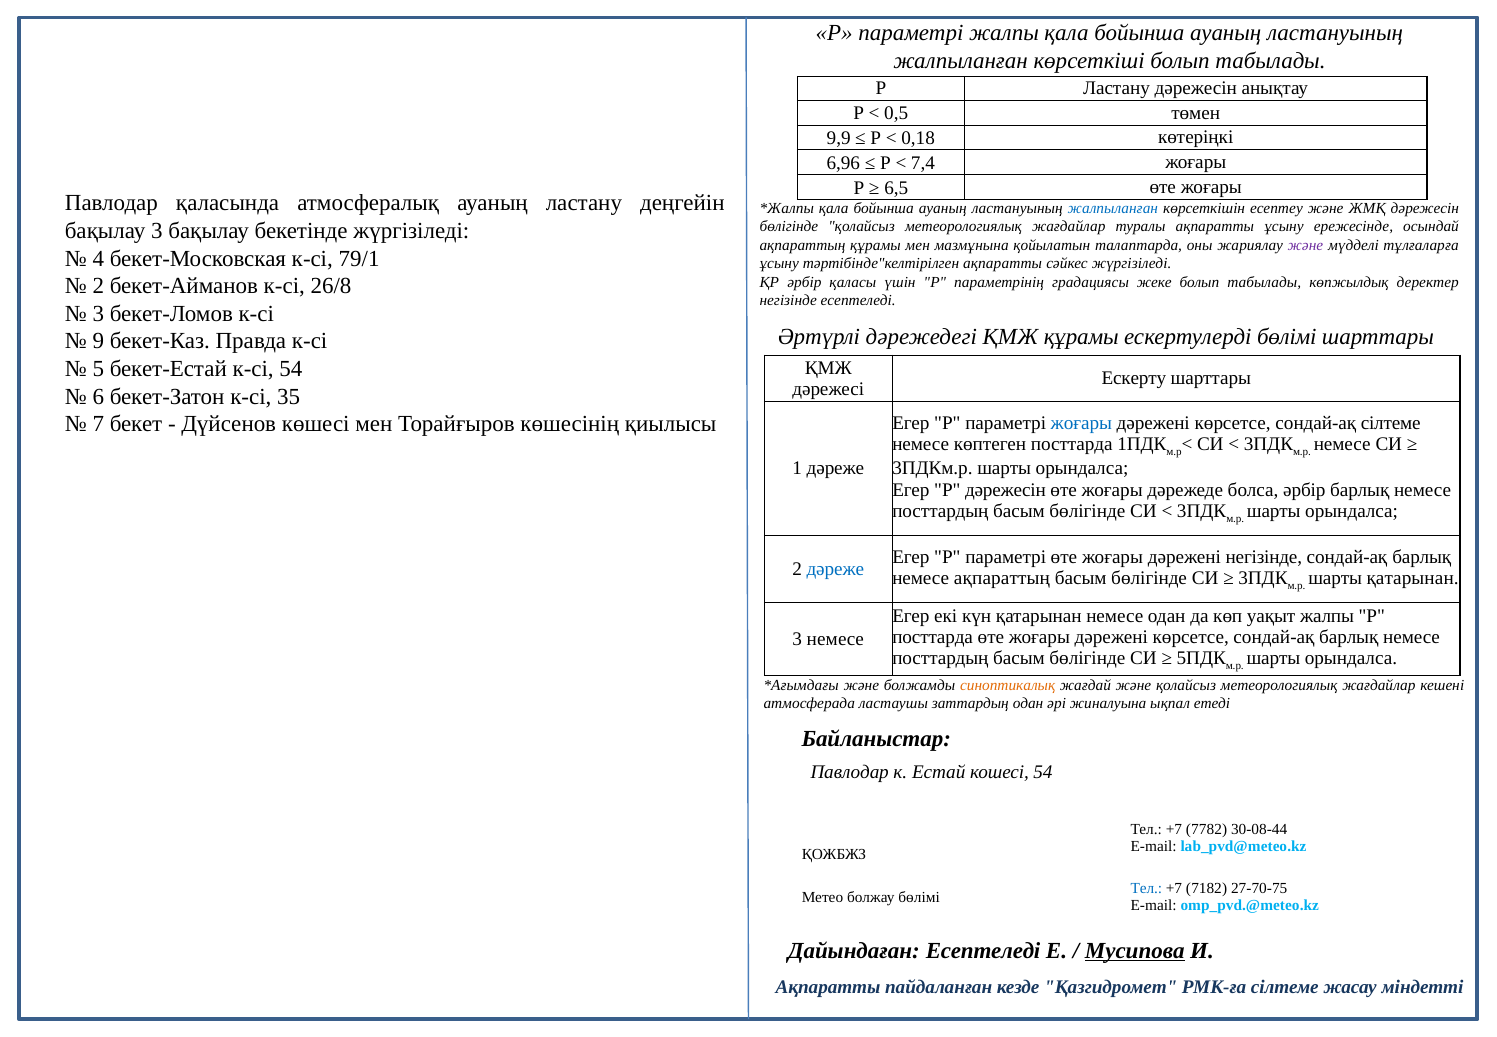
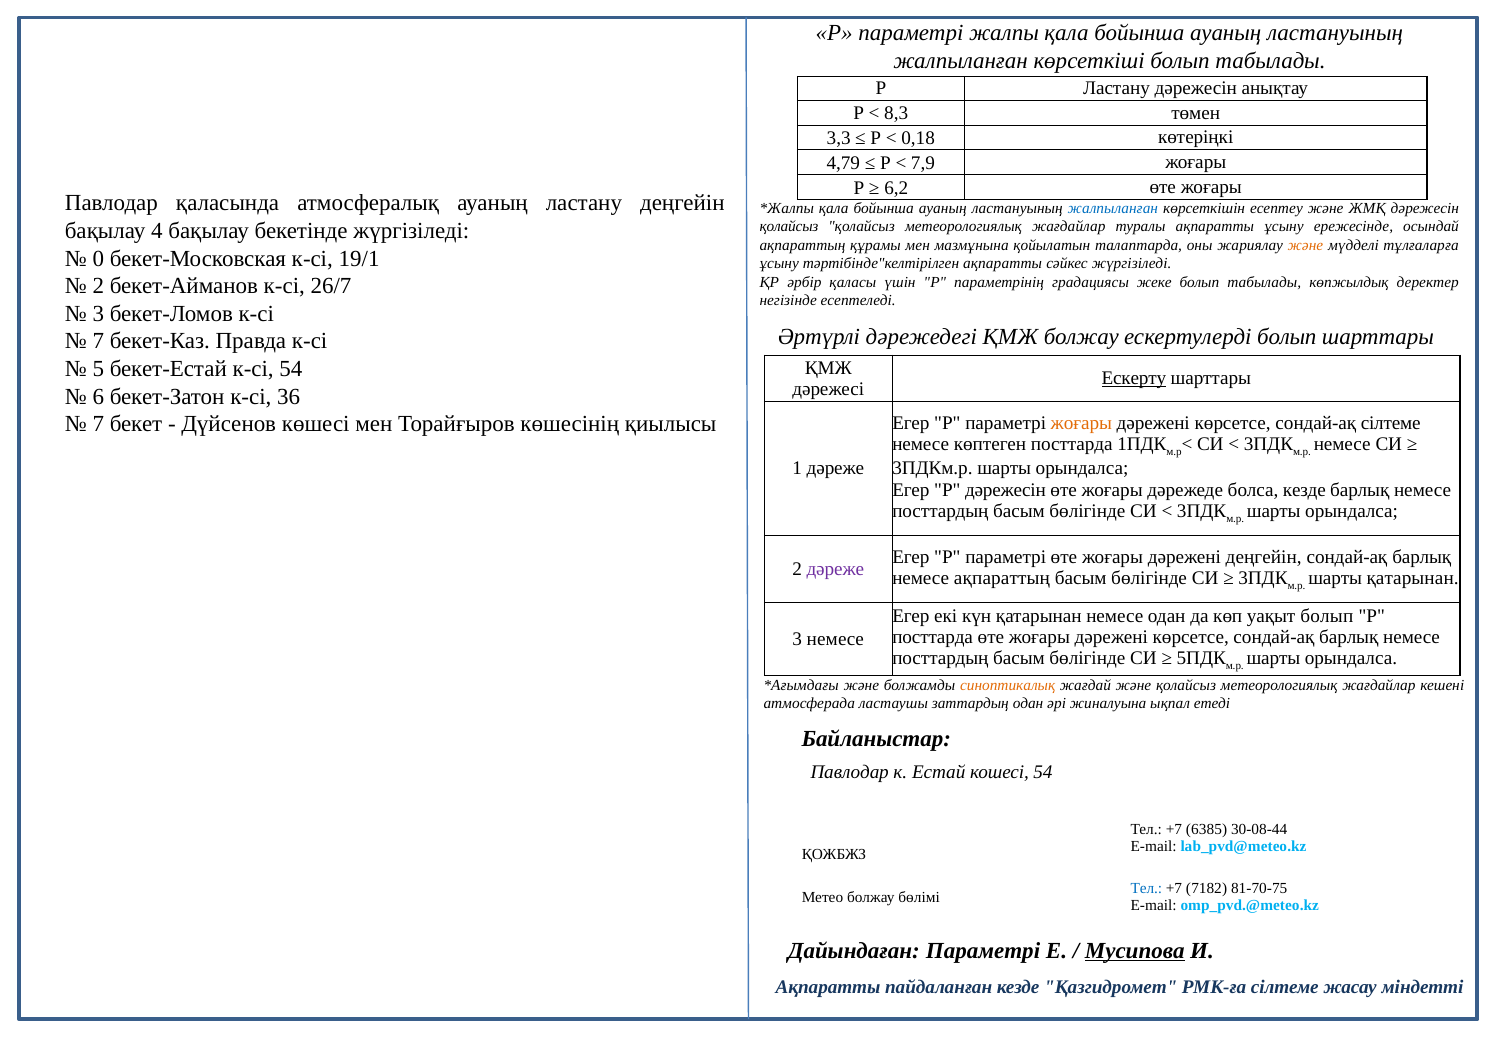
0,5: 0,5 -> 8,3
9,9: 9,9 -> 3,3
6,96: 6,96 -> 4,79
7,4: 7,4 -> 7,9
6,5: 6,5 -> 6,2
бөлігінде at (789, 227): бөлігінде -> қолайсыз
бақылау 3: 3 -> 4
және at (1305, 245) colour: purple -> orange
4: 4 -> 0
79/1: 79/1 -> 19/1
26/8: 26/8 -> 26/7
ҚМЖ құрамы: құрамы -> болжау
ескертулерді бөлімі: бөлімі -> болып
9 at (98, 341): 9 -> 7
Ескерту underline: none -> present
35: 35 -> 36
жоғары at (1081, 423) colour: blue -> orange
болса әрбір: әрбір -> кезде
дәрежені негізінде: негізінде -> деңгейін
дәреже at (835, 569) colour: blue -> purple
уақыт жалпы: жалпы -> болып
7782: 7782 -> 6385
27-70-75: 27-70-75 -> 81-70-75
Дайындаған Есептеледі: Есептеледі -> Параметрі
